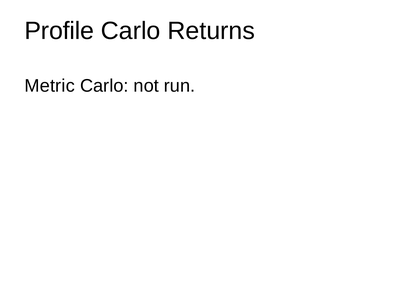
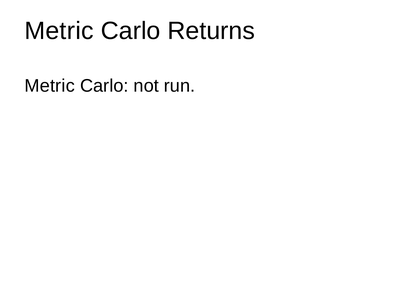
Profile at (59, 31): Profile -> Metric
